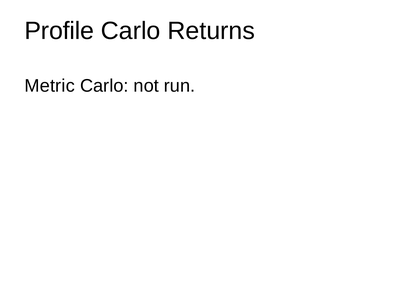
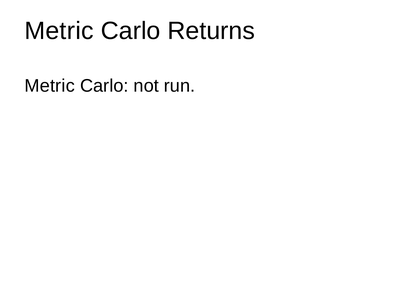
Profile at (59, 31): Profile -> Metric
